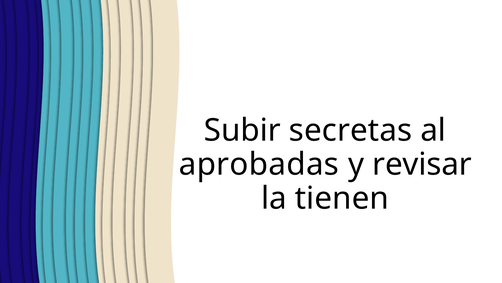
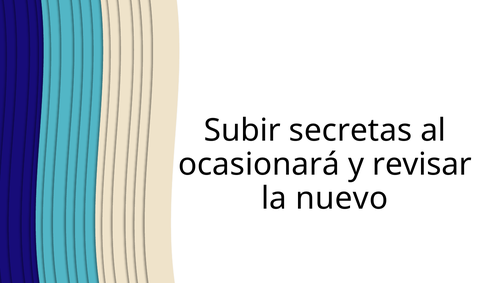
aprobadas: aprobadas -> ocasionará
tienen: tienen -> nuevo
